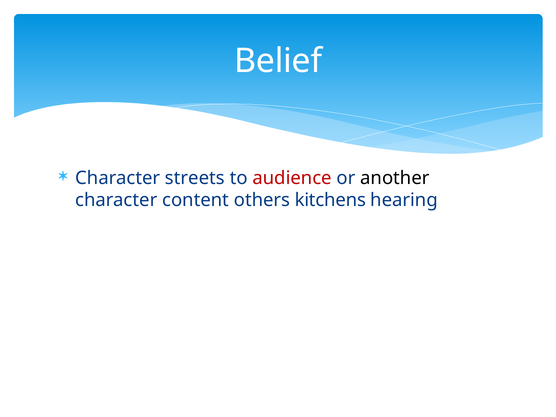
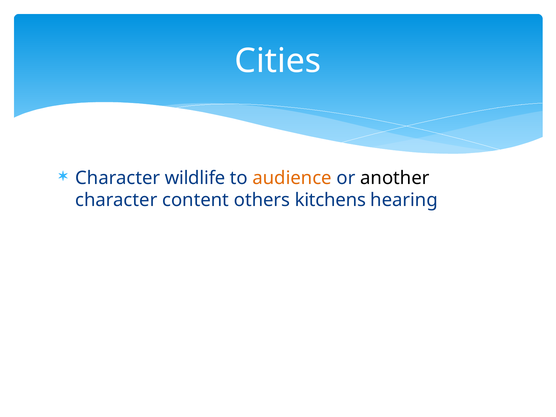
Belief: Belief -> Cities
streets: streets -> wildlife
audience colour: red -> orange
